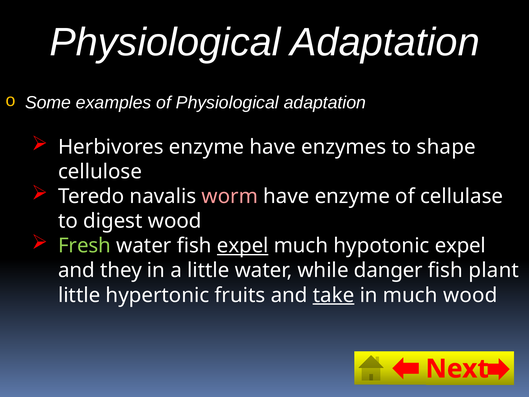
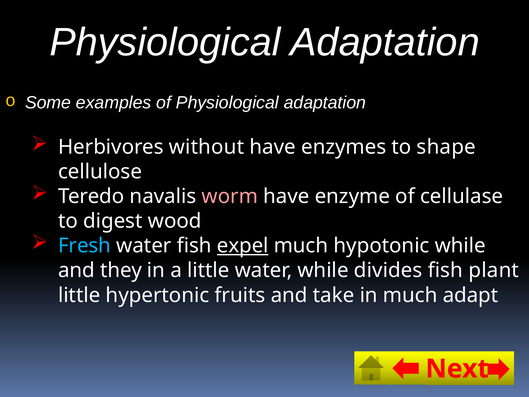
Herbivores enzyme: enzyme -> without
Fresh colour: light green -> light blue
hypotonic expel: expel -> while
danger: danger -> divides
take underline: present -> none
much wood: wood -> adapt
